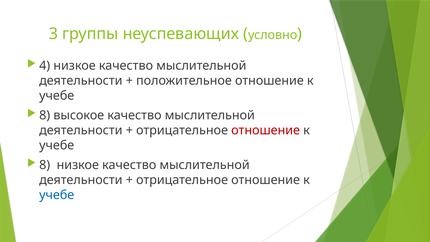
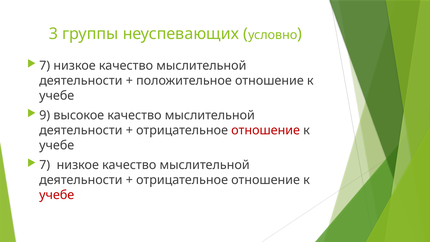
4 at (45, 66): 4 -> 7
8 at (45, 115): 8 -> 9
8 at (45, 165): 8 -> 7
учебе at (57, 195) colour: blue -> red
